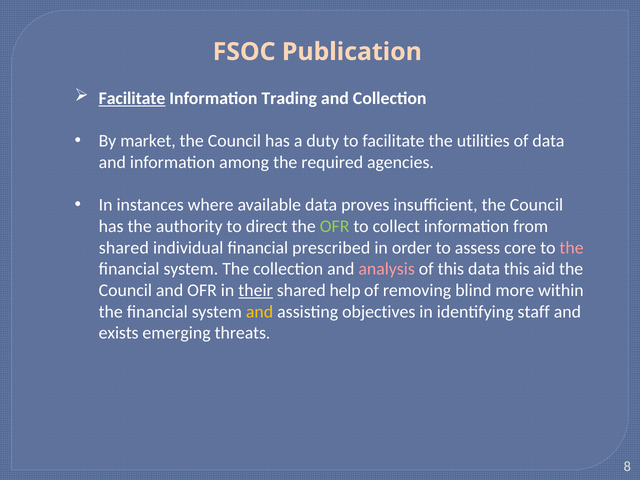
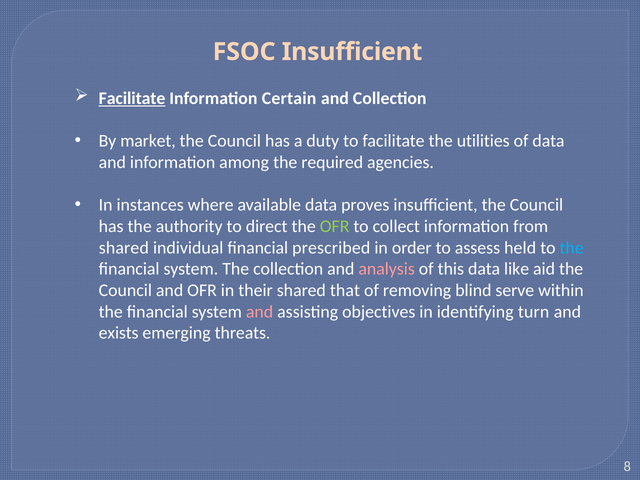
FSOC Publication: Publication -> Insufficient
Trading: Trading -> Certain
core: core -> held
the at (572, 248) colour: pink -> light blue
data this: this -> like
their underline: present -> none
help: help -> that
more: more -> serve
and at (260, 312) colour: yellow -> pink
staff: staff -> turn
